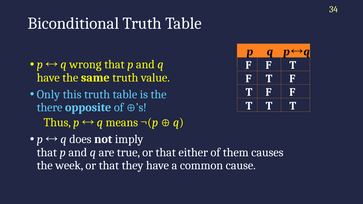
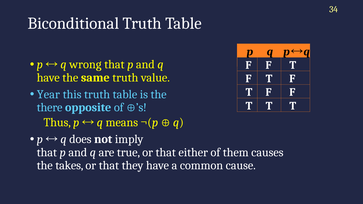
Only: Only -> Year
week: week -> takes
